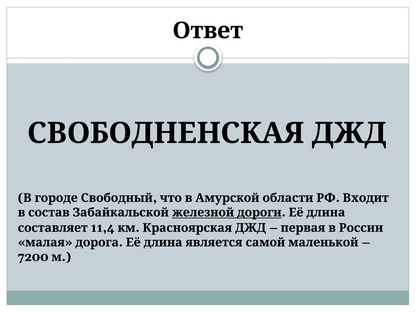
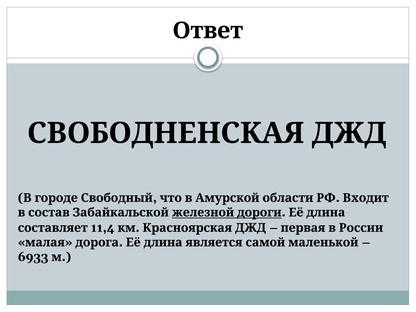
7200: 7200 -> 6933
